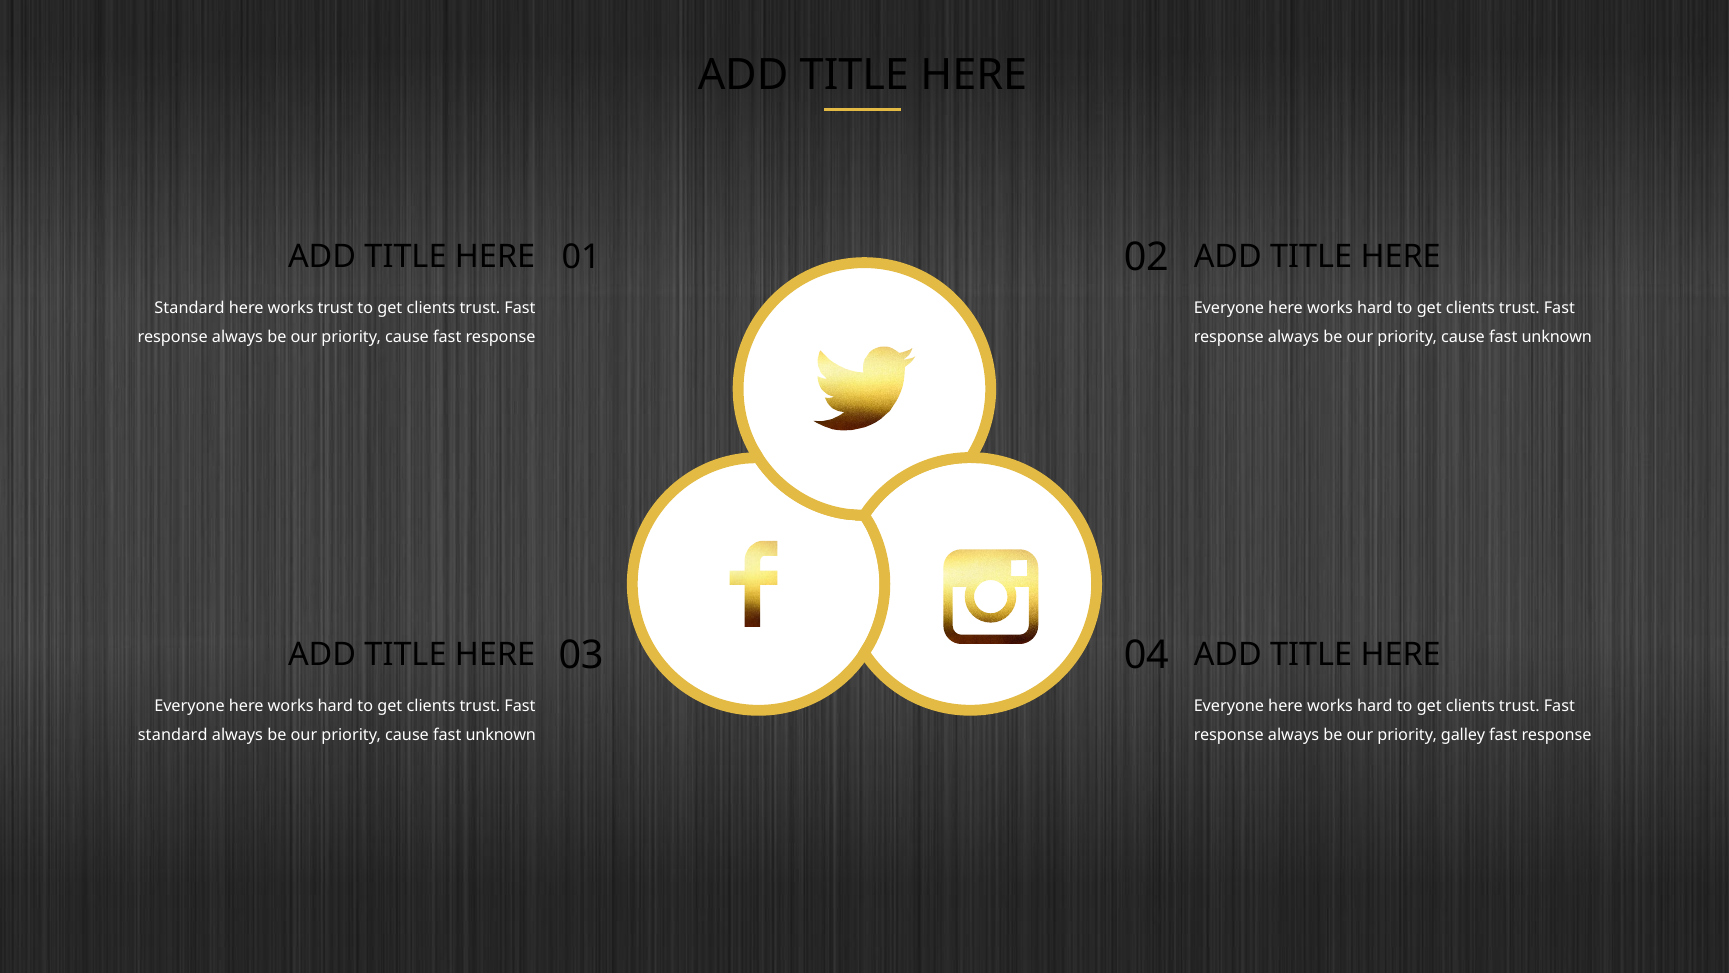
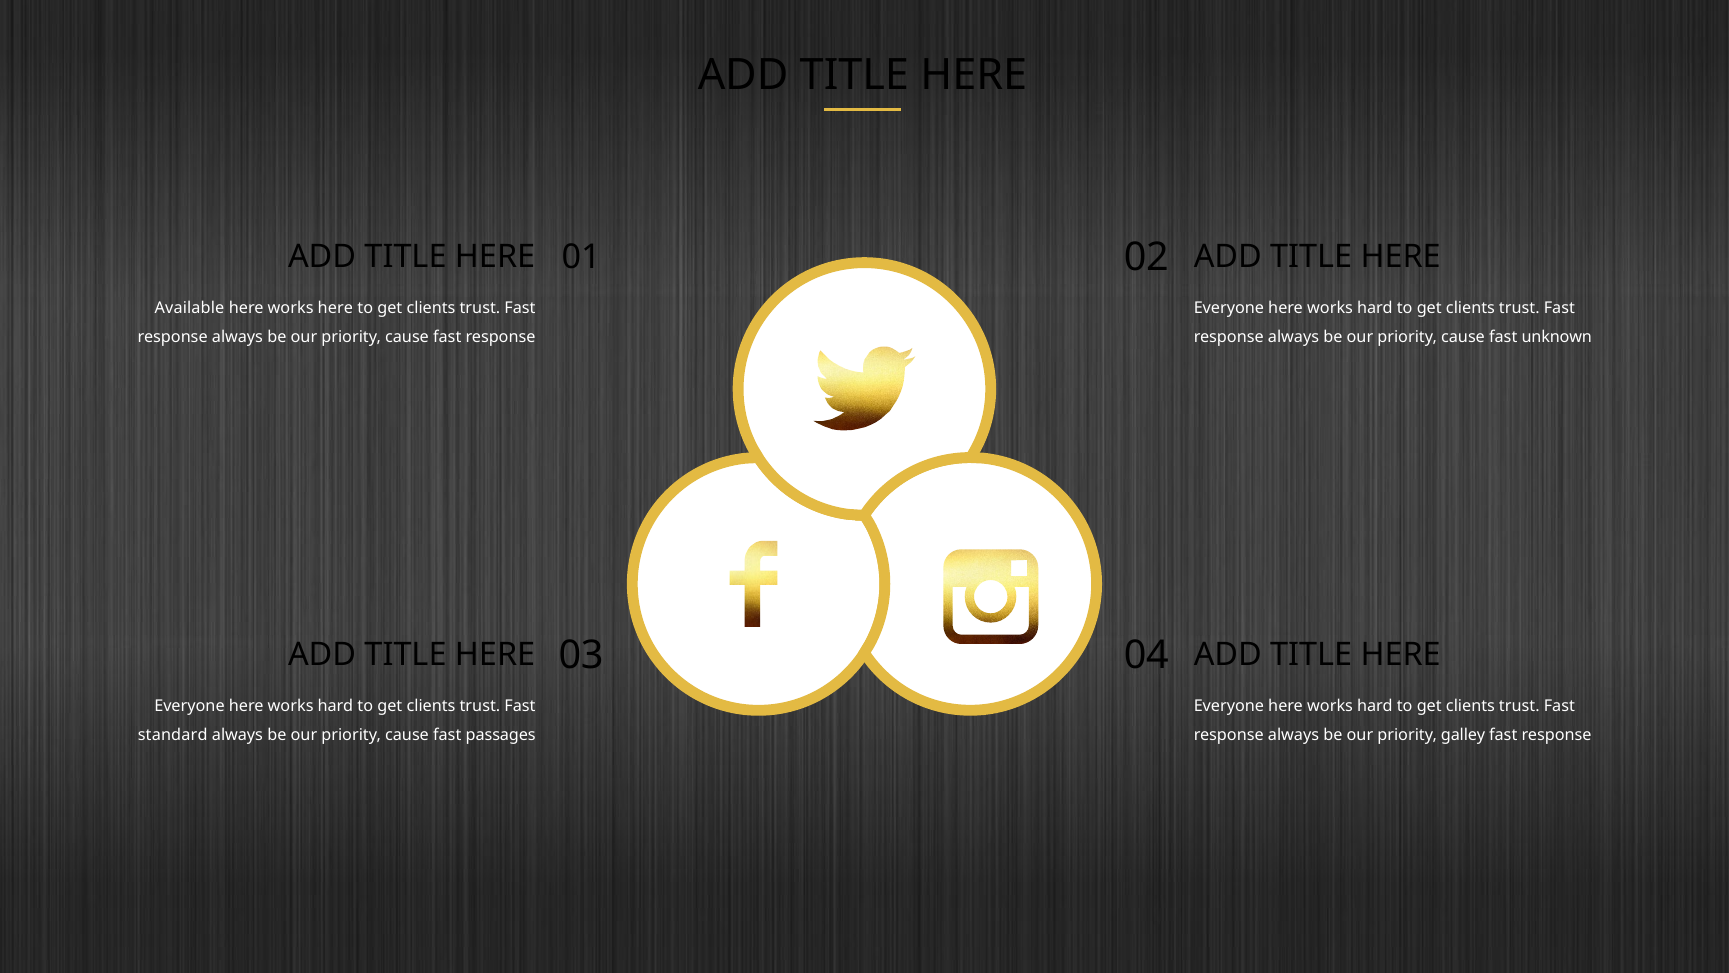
Standard at (190, 308): Standard -> Available
works trust: trust -> here
unknown at (501, 735): unknown -> passages
